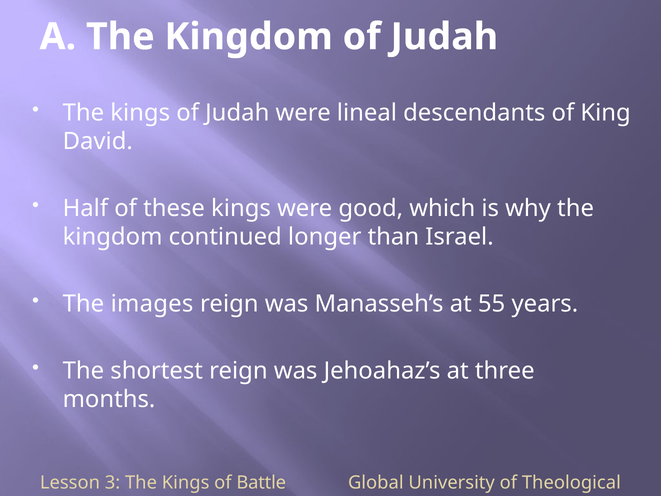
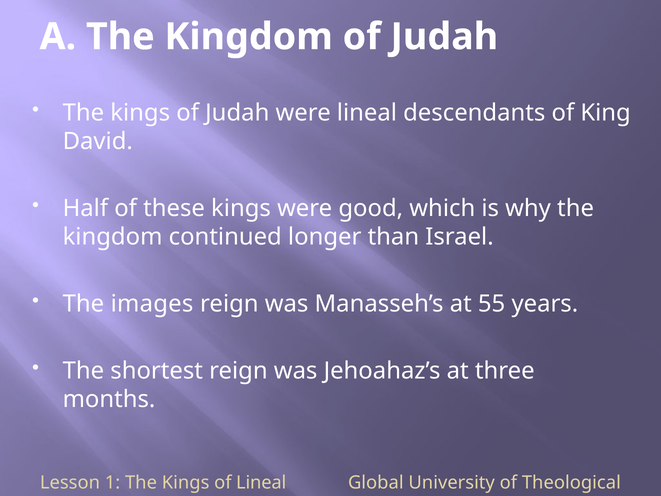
3: 3 -> 1
of Battle: Battle -> Lineal
